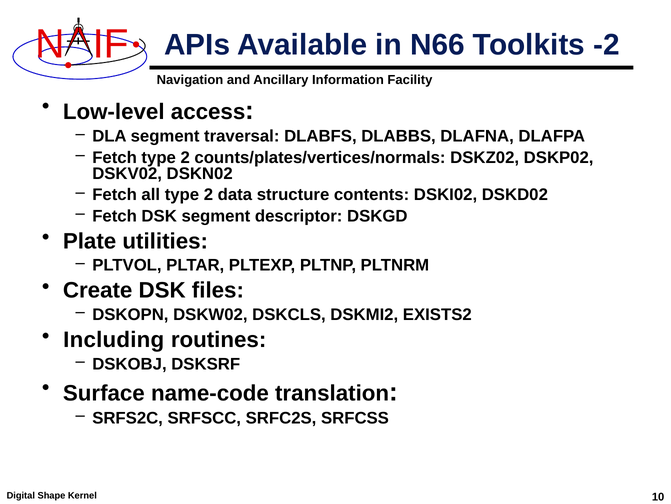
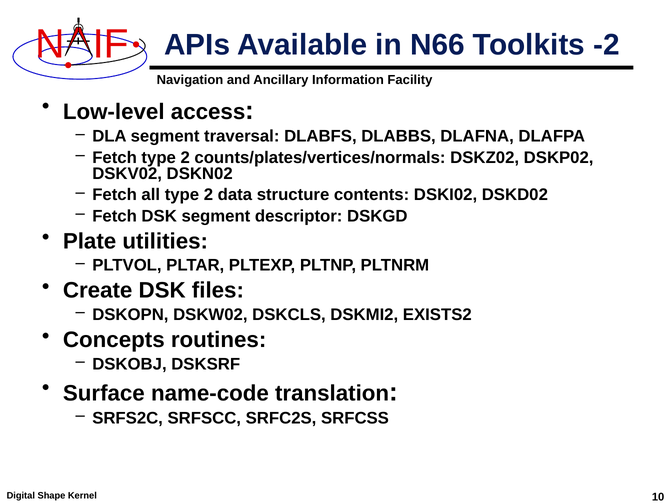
Including: Including -> Concepts
